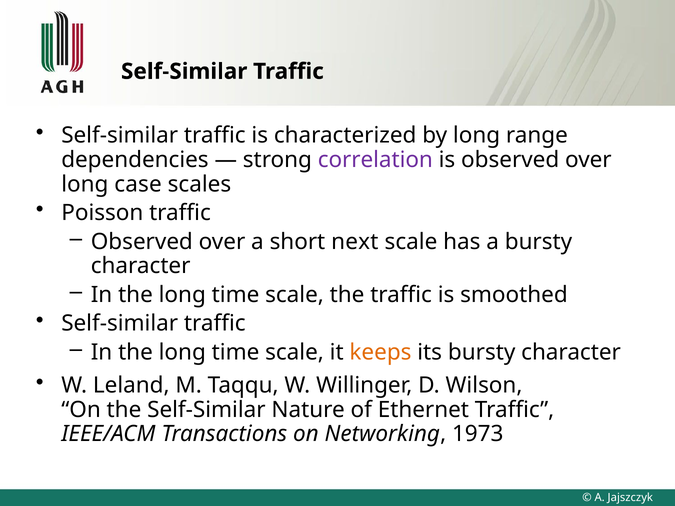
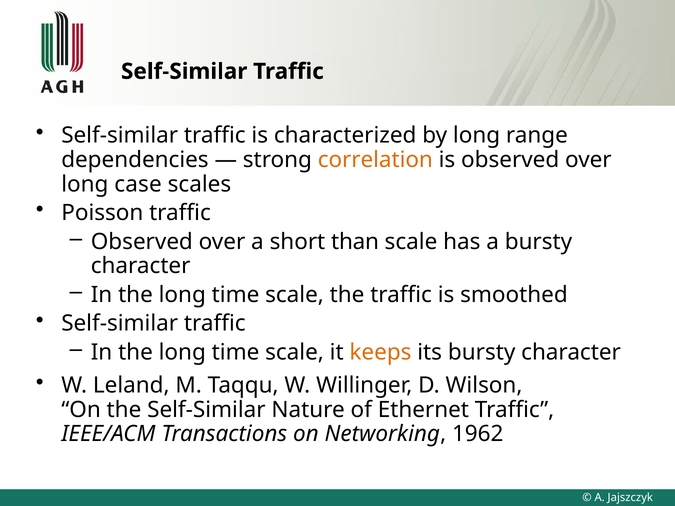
correlation colour: purple -> orange
next: next -> than
1973: 1973 -> 1962
